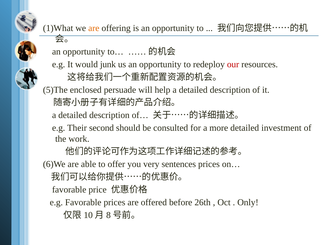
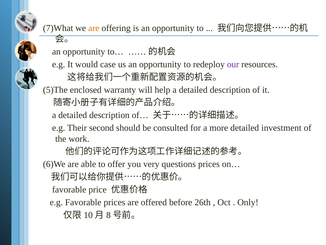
1)What: 1)What -> 7)What
junk: junk -> case
our colour: red -> purple
persuade: persuade -> warranty
sentences: sentences -> questions
